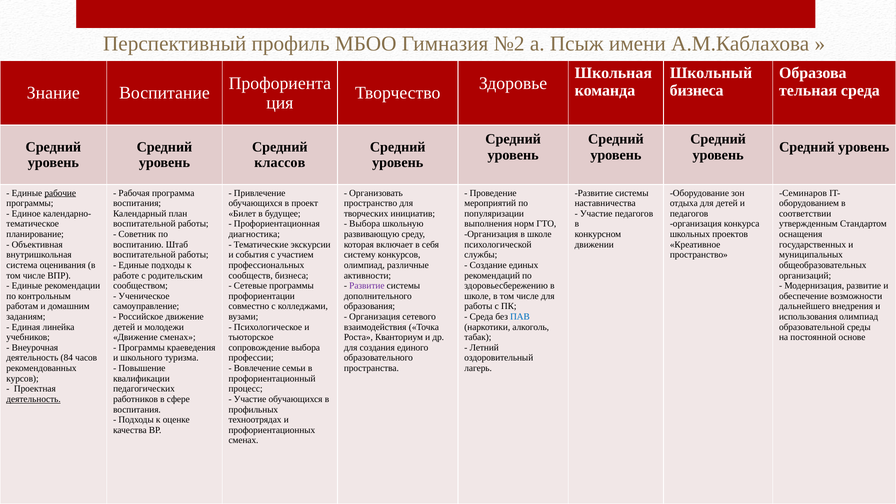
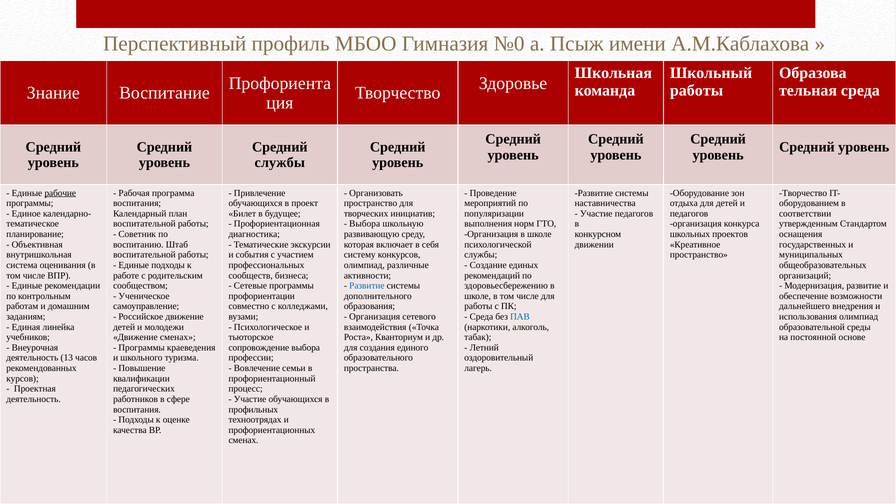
№2: №2 -> №0
бизнеса at (697, 90): бизнеса -> работы
классов at (280, 163): классов -> службы
Семинаров at (803, 193): Семинаров -> Творчество
Развитие at (367, 286) colour: purple -> blue
84: 84 -> 13
деятельность at (34, 399) underline: present -> none
